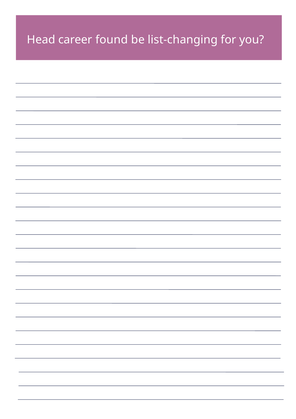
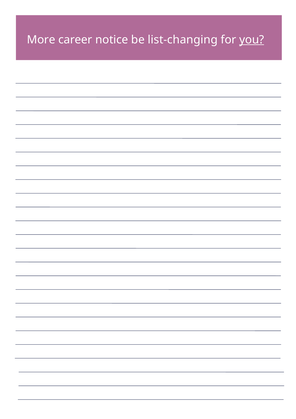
Head: Head -> More
found: found -> notice
you underline: none -> present
